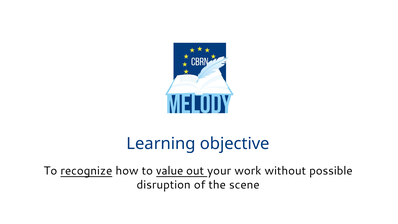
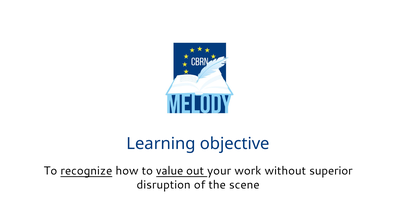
possible: possible -> superior
